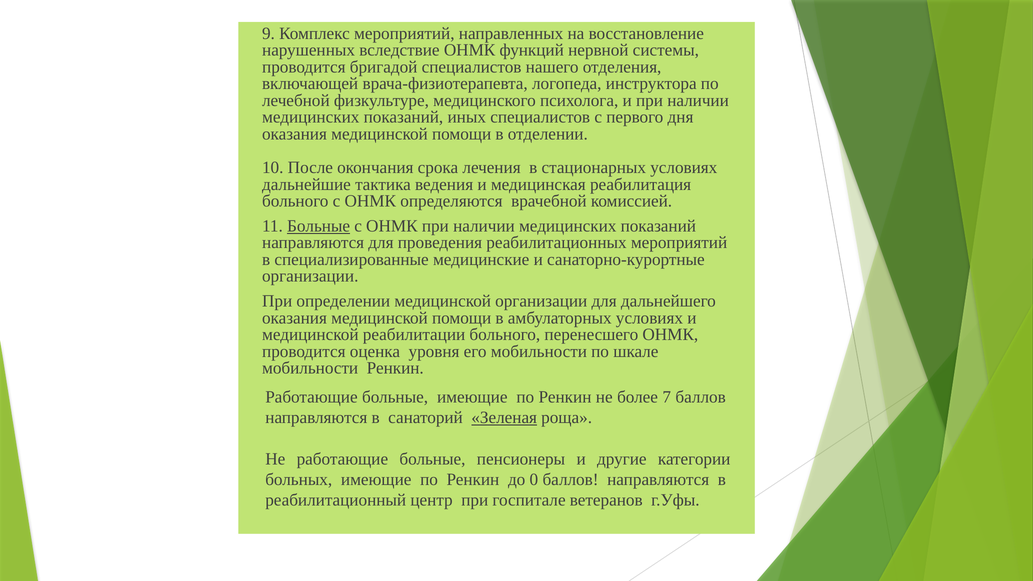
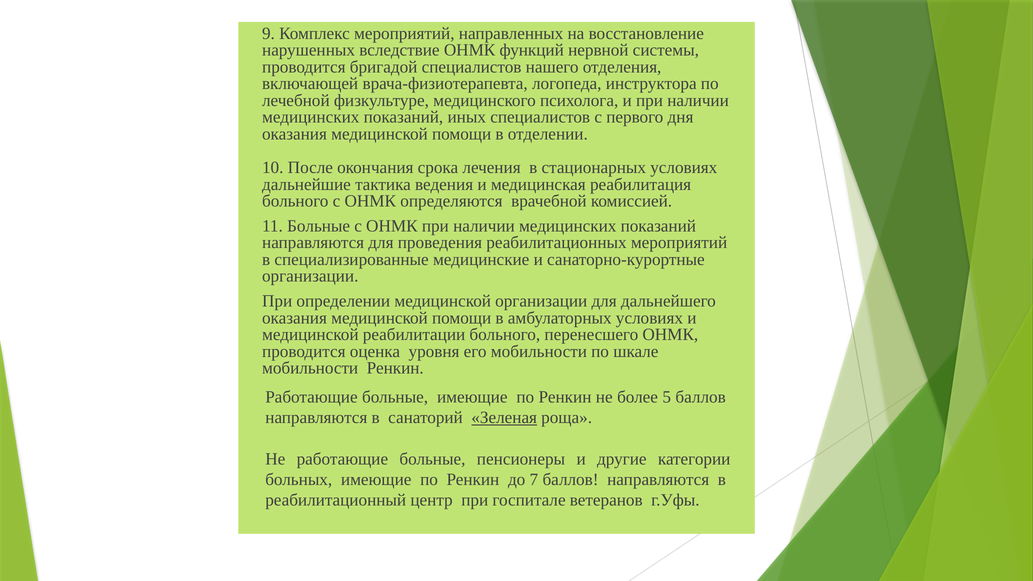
Больные at (319, 226) underline: present -> none
7: 7 -> 5
0: 0 -> 7
